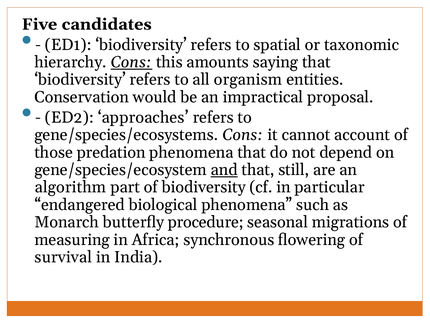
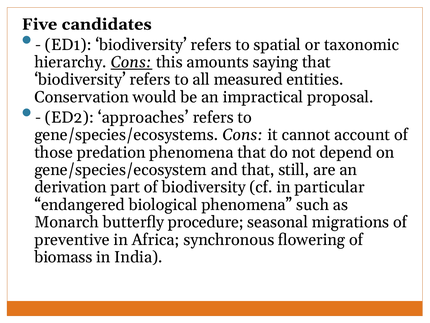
organism: organism -> measured
and underline: present -> none
algorithm: algorithm -> derivation
measuring: measuring -> preventive
survival: survival -> biomass
